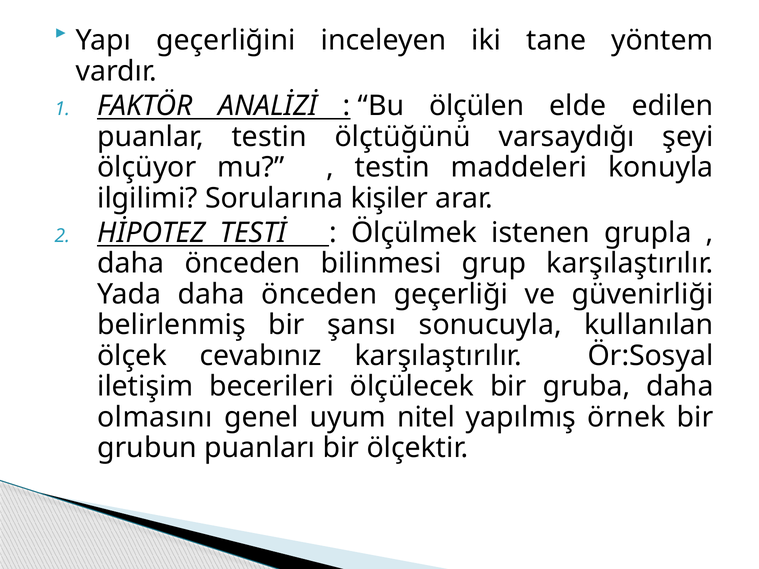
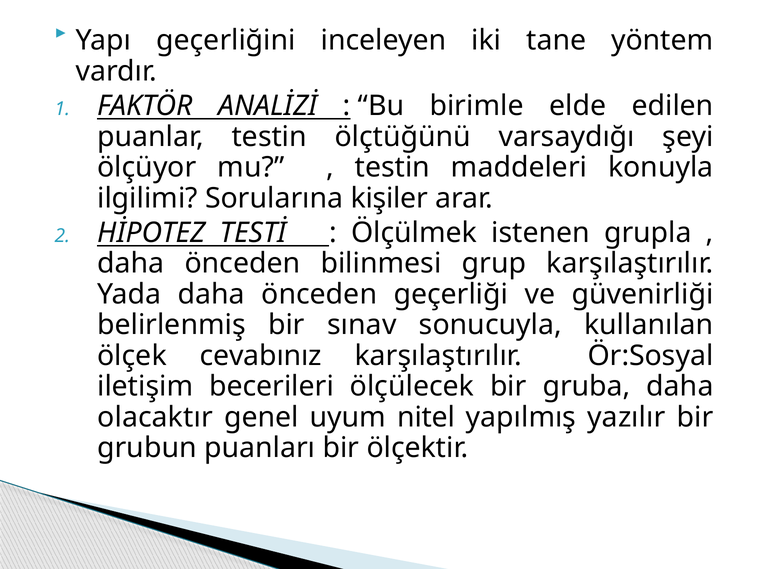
ölçülen: ölçülen -> birimle
şansı: şansı -> sınav
olmasını: olmasını -> olacaktır
örnek: örnek -> yazılır
